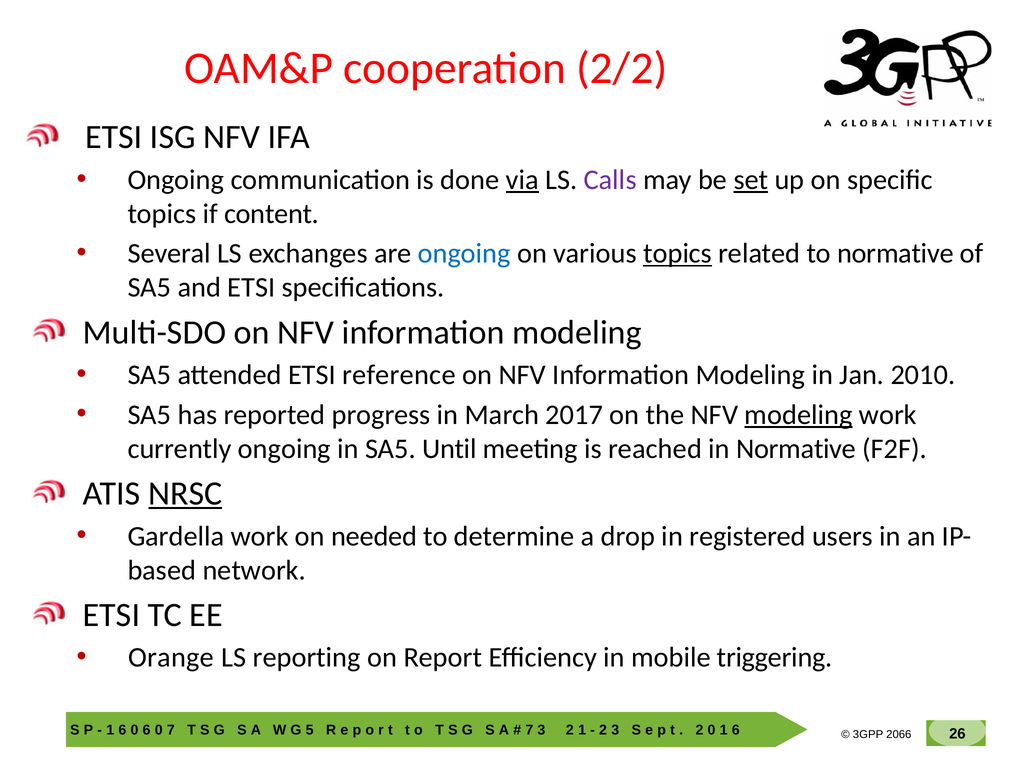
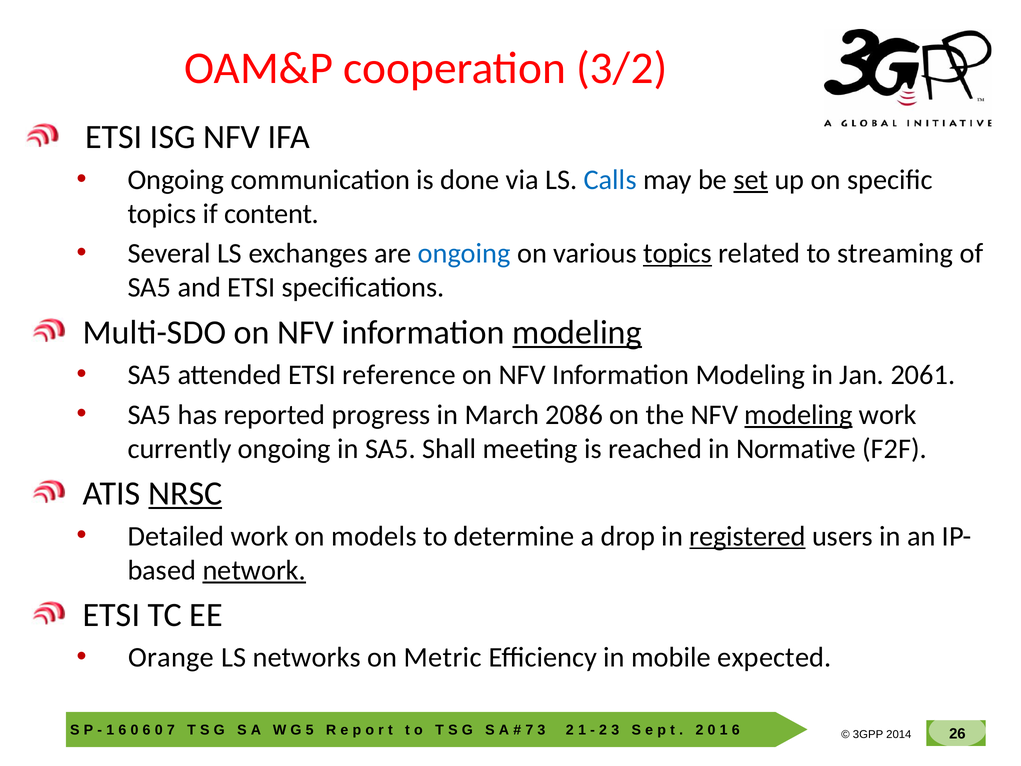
2/2: 2/2 -> 3/2
via underline: present -> none
Calls colour: purple -> blue
to normative: normative -> streaming
modeling at (577, 332) underline: none -> present
2010: 2010 -> 2061
2017: 2017 -> 2086
Until: Until -> Shall
Gardella: Gardella -> Detailed
needed: needed -> models
registered underline: none -> present
network underline: none -> present
reporting: reporting -> networks
Report: Report -> Metric
triggering: triggering -> expected
2066: 2066 -> 2014
